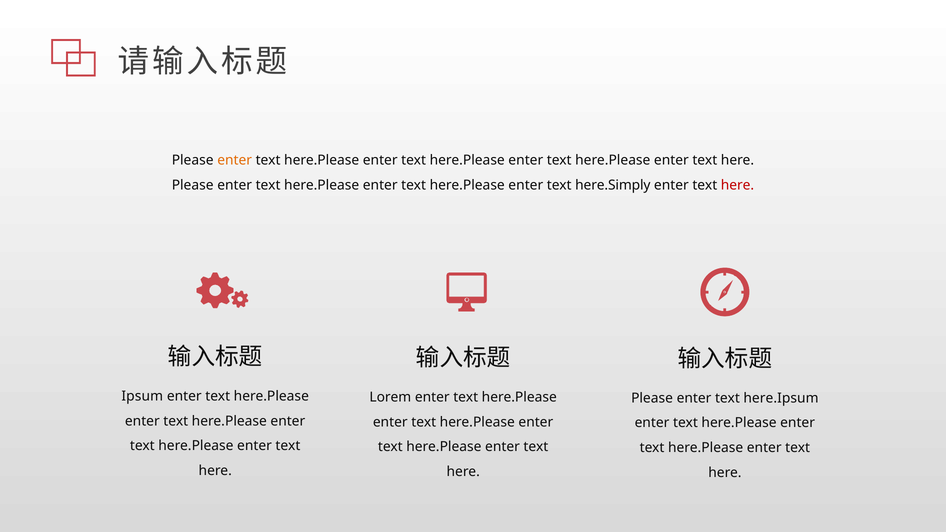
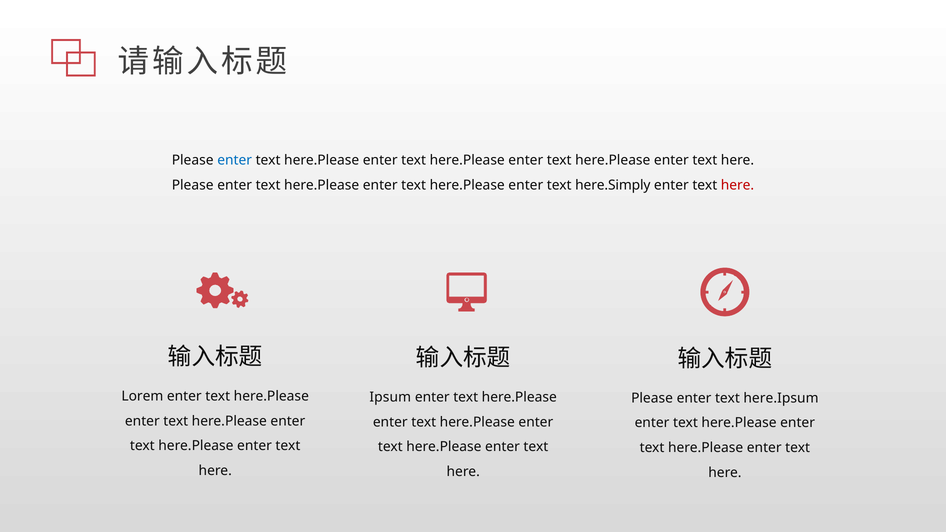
enter at (235, 160) colour: orange -> blue
Ipsum: Ipsum -> Lorem
Lorem: Lorem -> Ipsum
